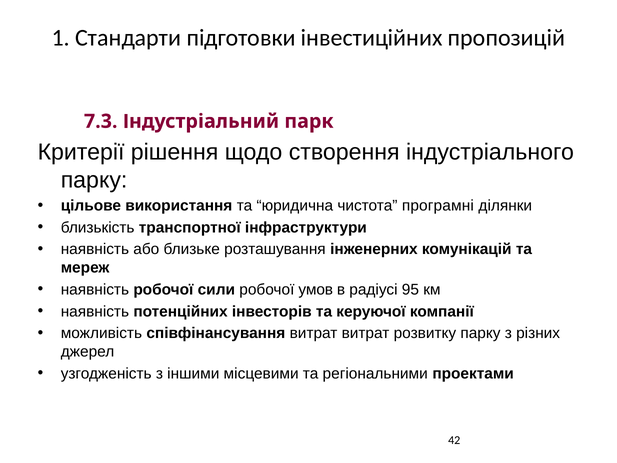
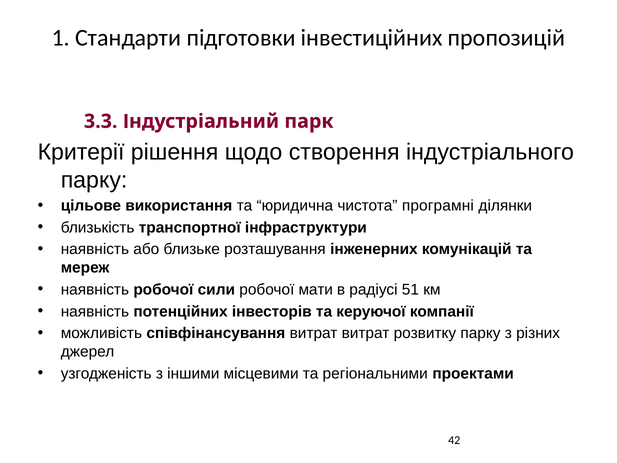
7.3: 7.3 -> 3.3
умов: умов -> мати
95: 95 -> 51
